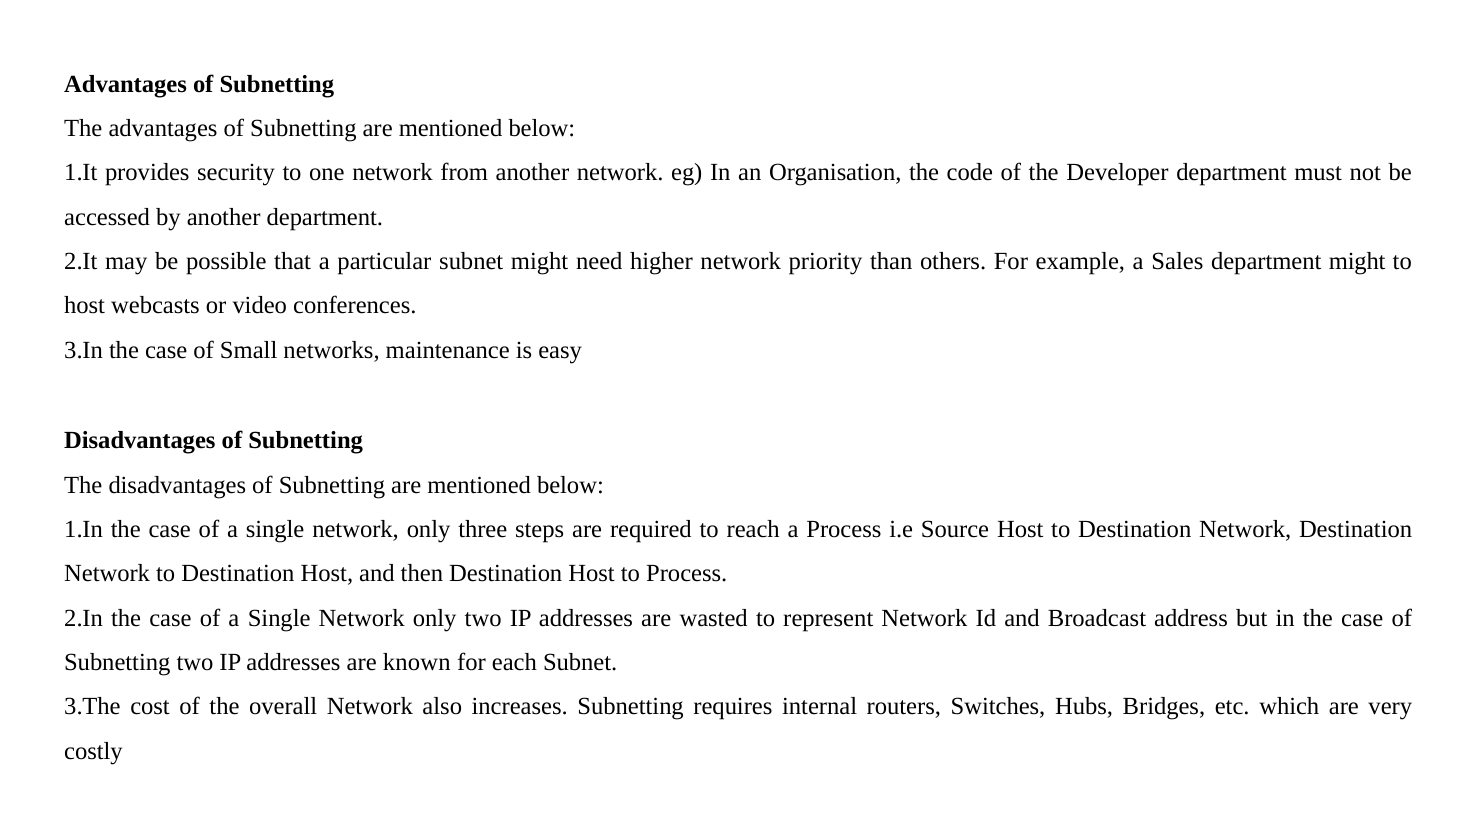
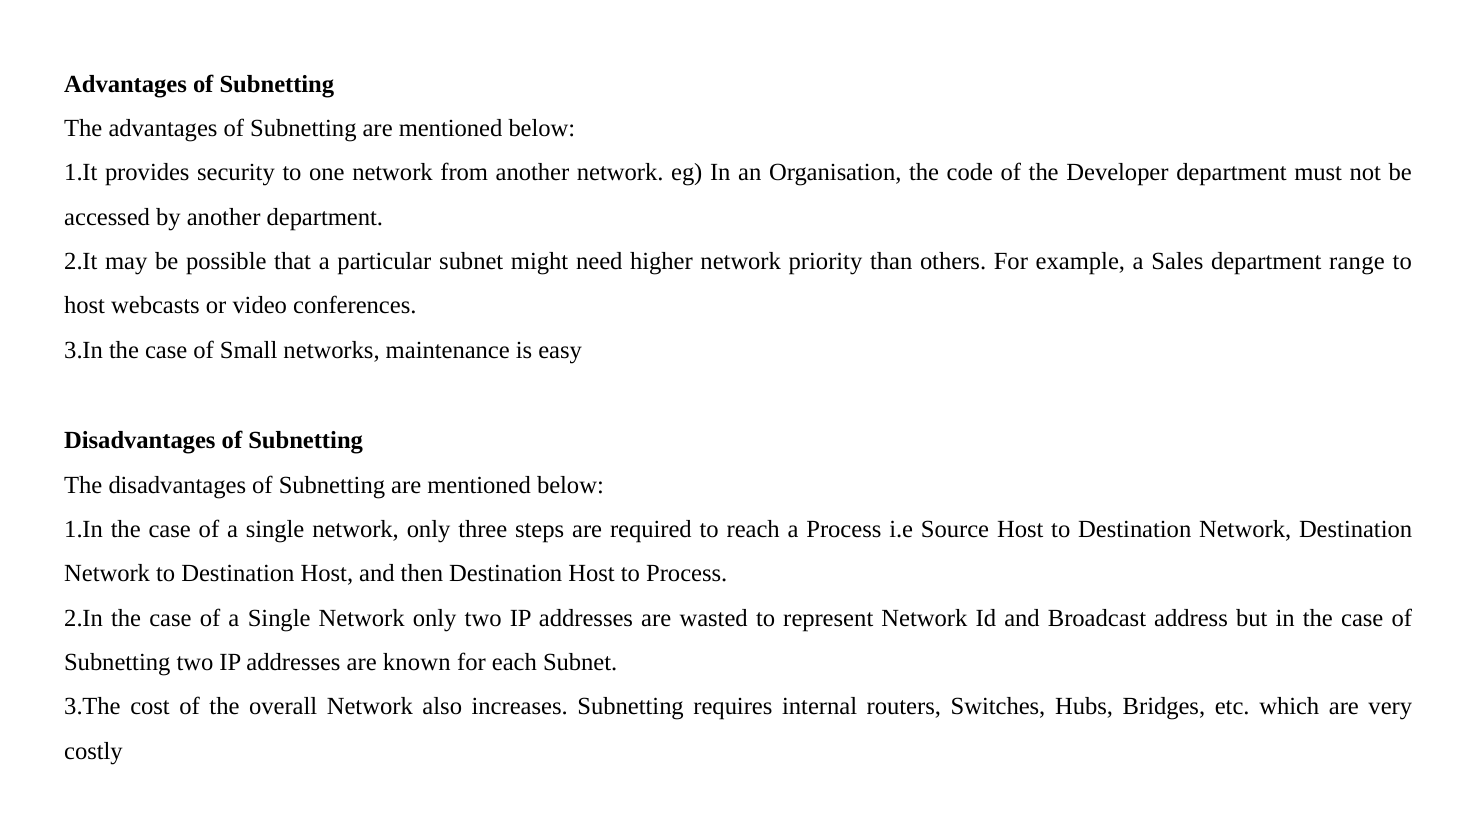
department might: might -> range
